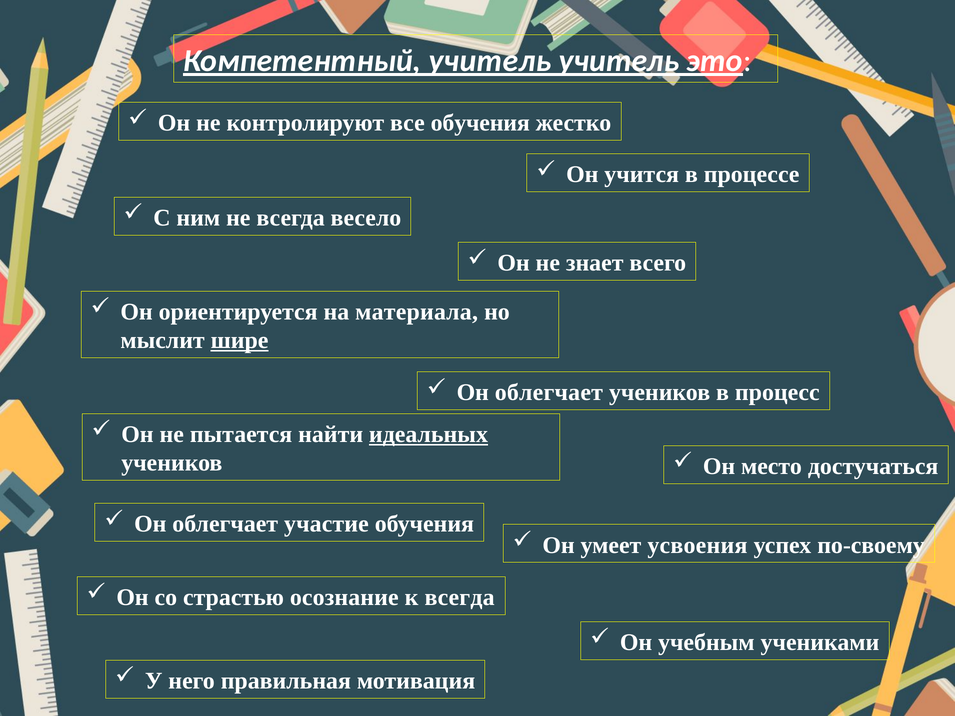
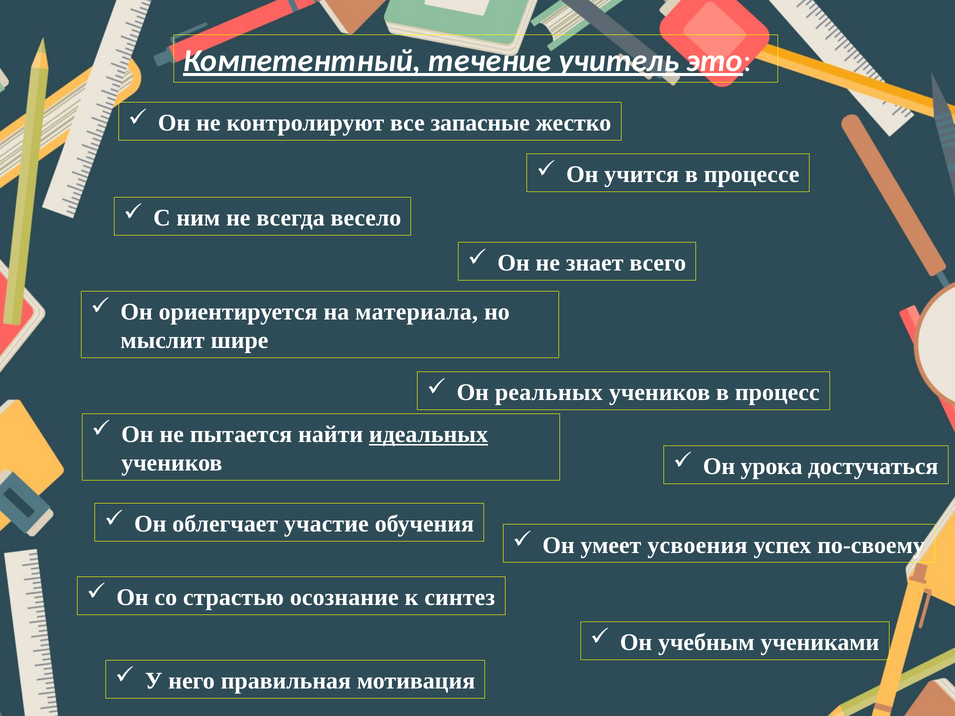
Компетентный учитель: учитель -> течение
все обучения: обучения -> запасные
шире underline: present -> none
облегчает at (549, 393): облегчает -> реальных
место: место -> урока
к всегда: всегда -> синтез
